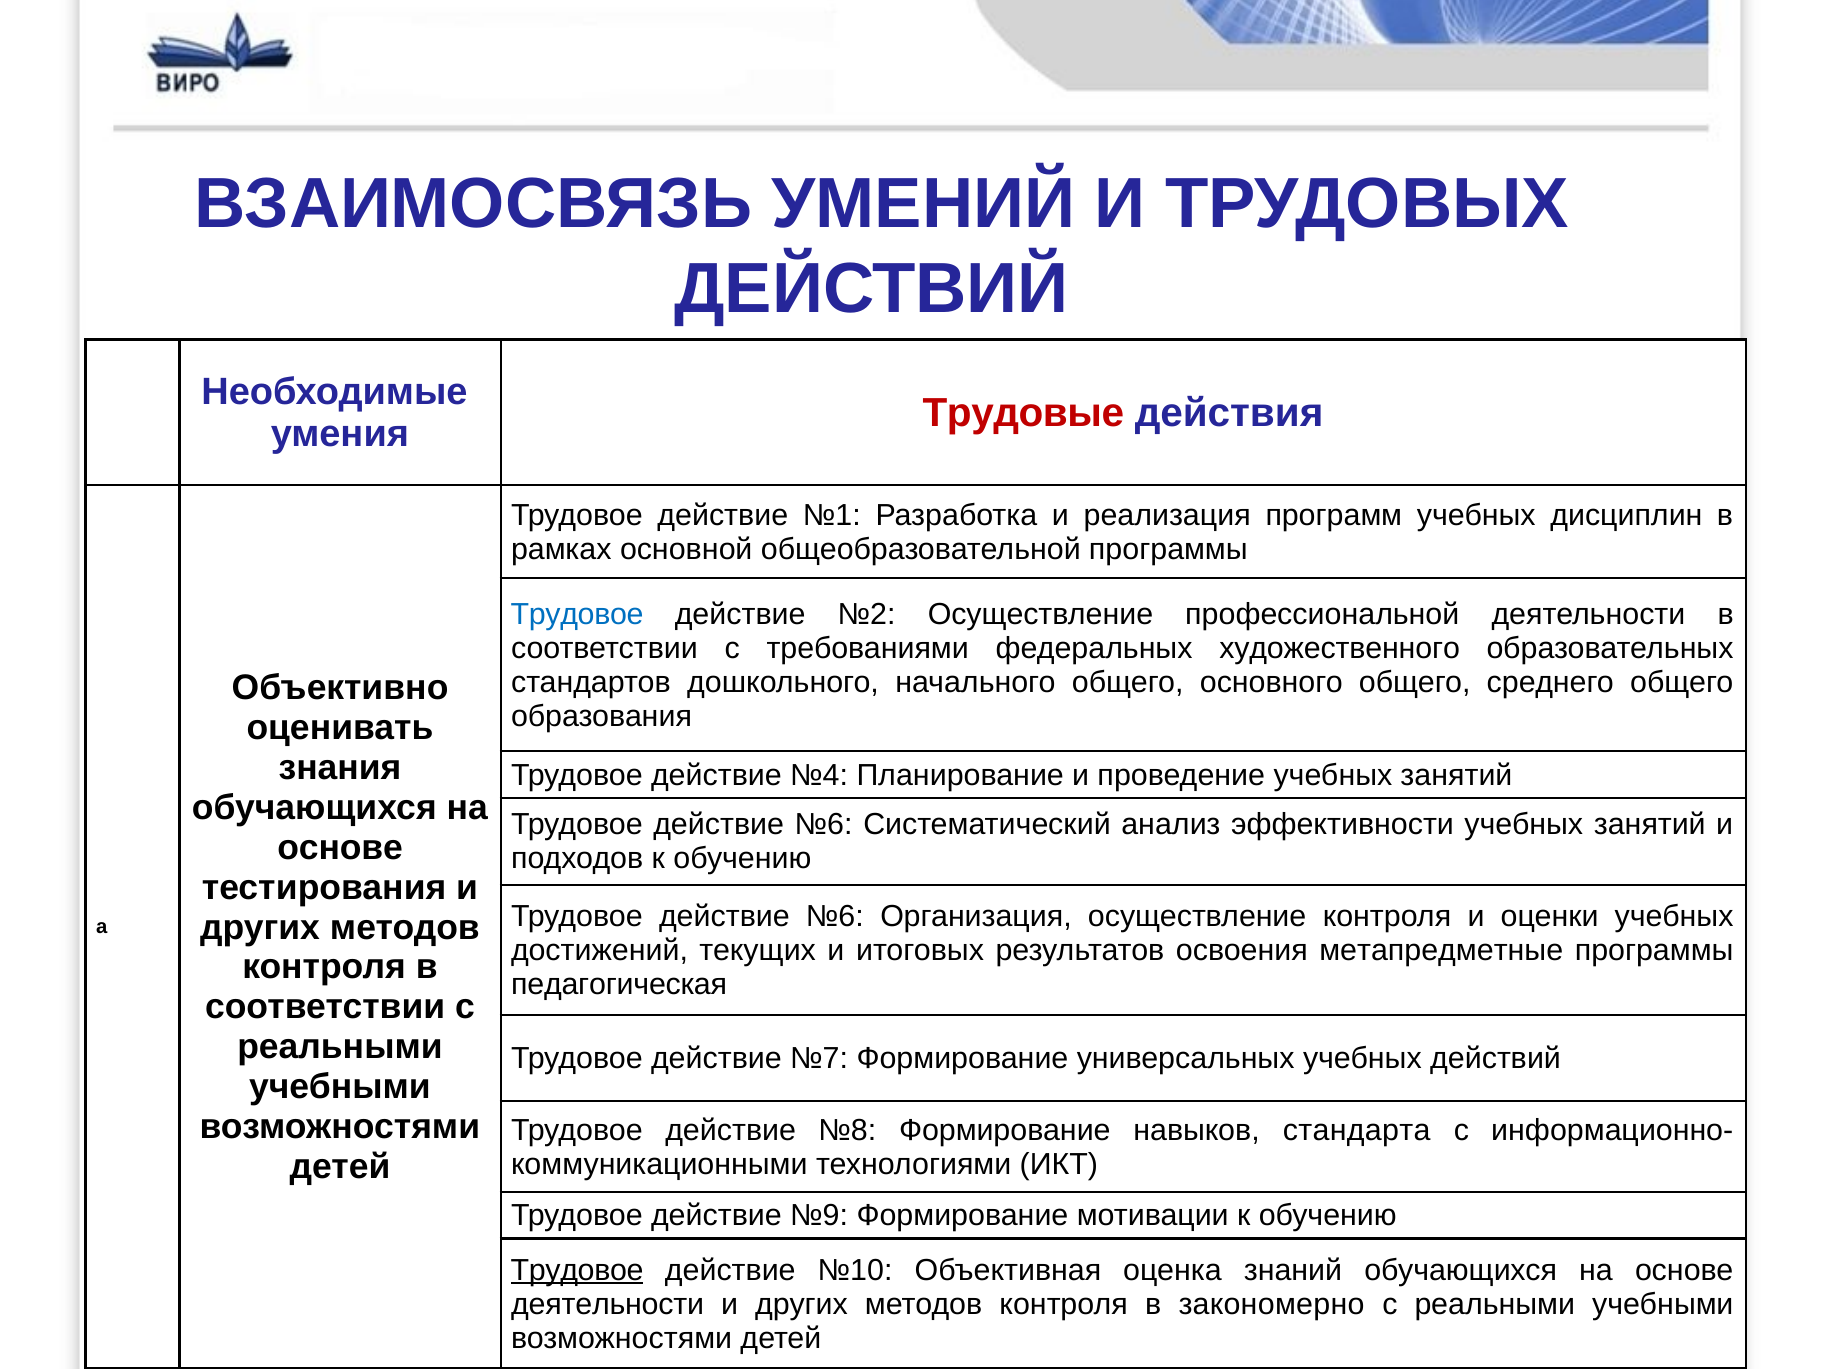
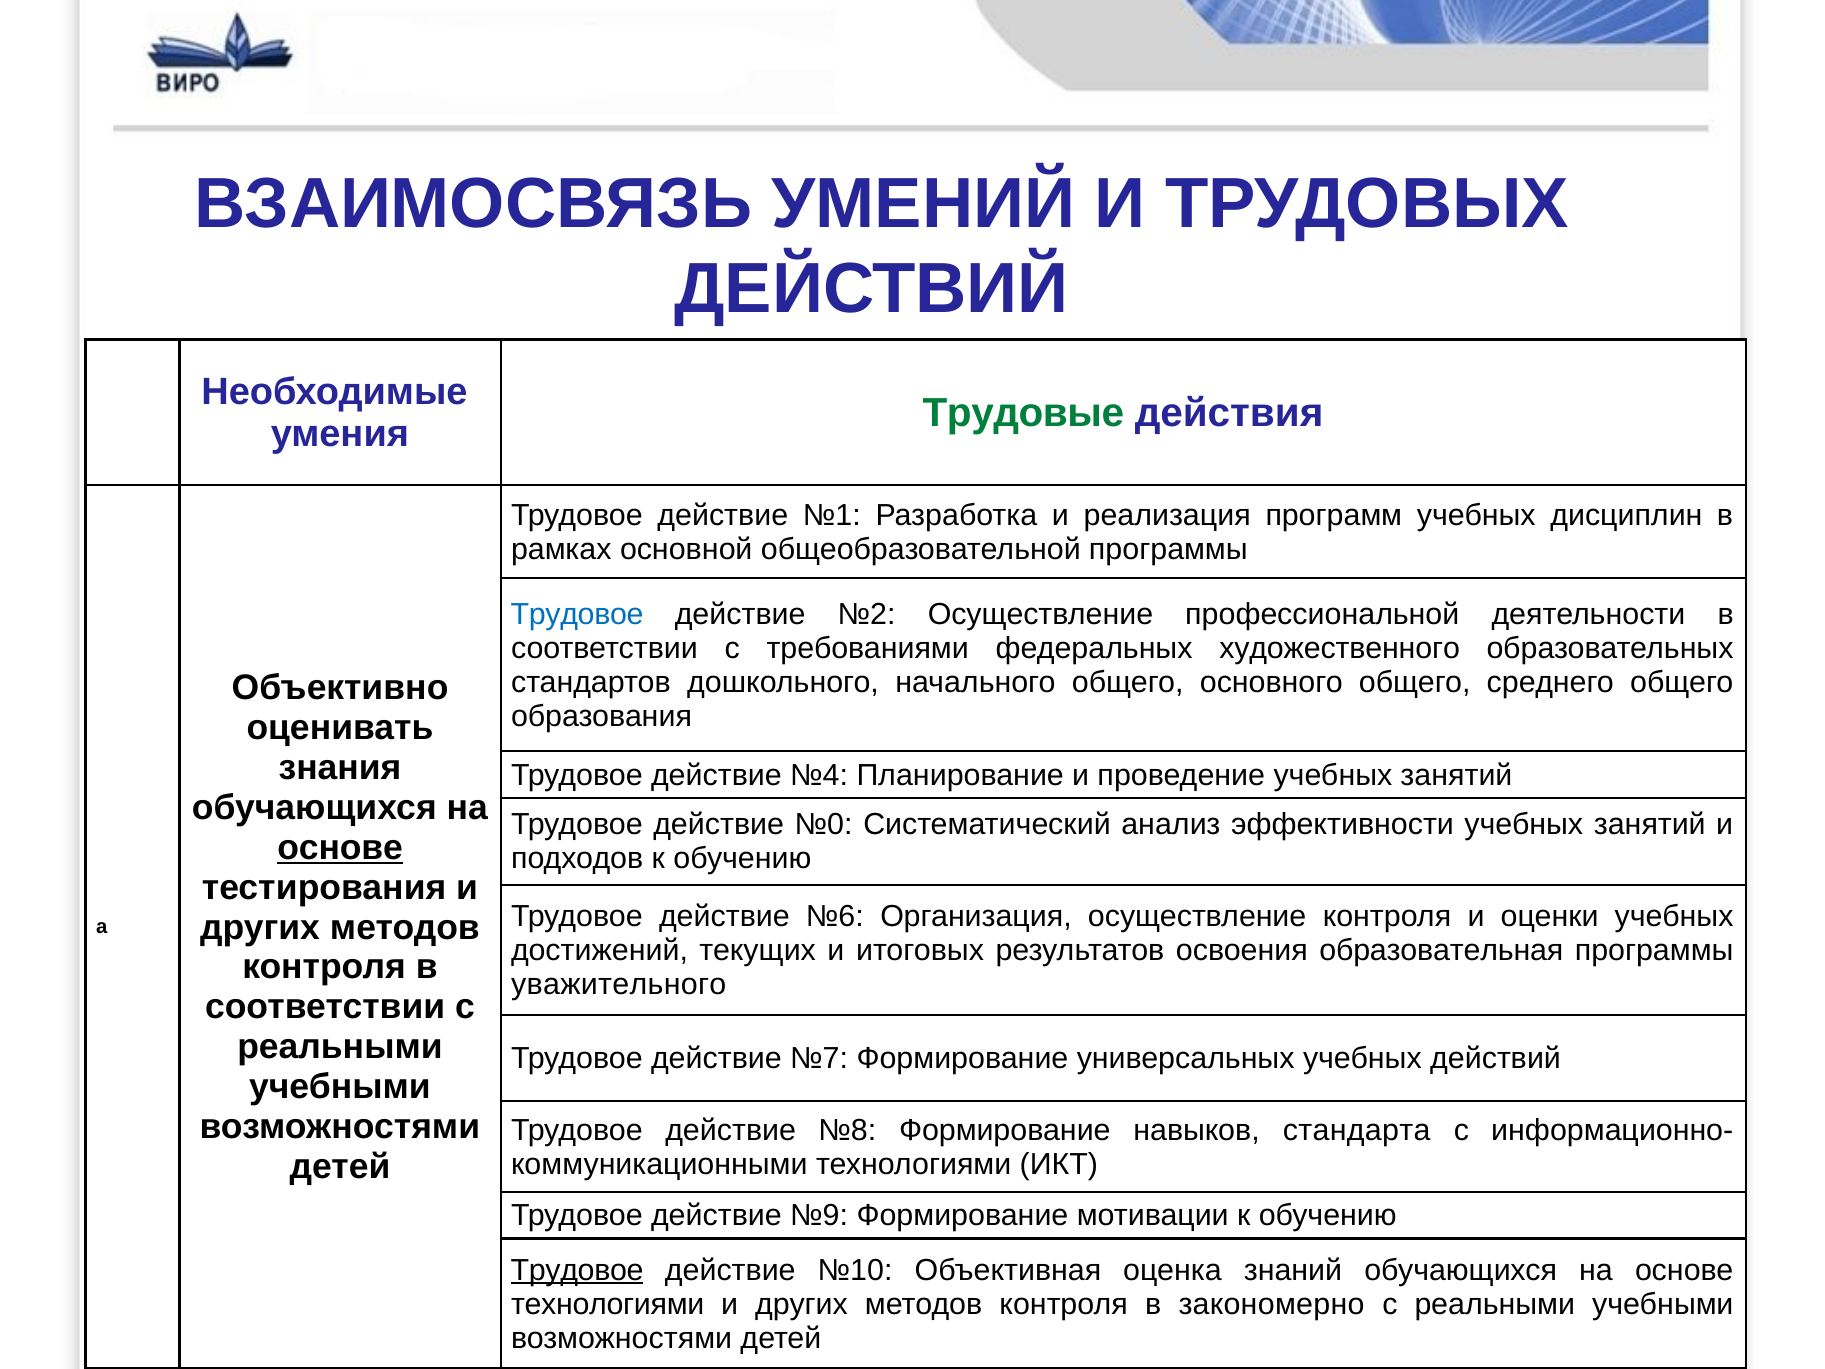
Трудовые colour: red -> green
№6 at (824, 825): №6 -> №0
основе at (340, 847) underline: none -> present
метапредметные: метапредметные -> образовательная
педагогическая: педагогическая -> уважительного
деятельности at (608, 1304): деятельности -> технологиями
